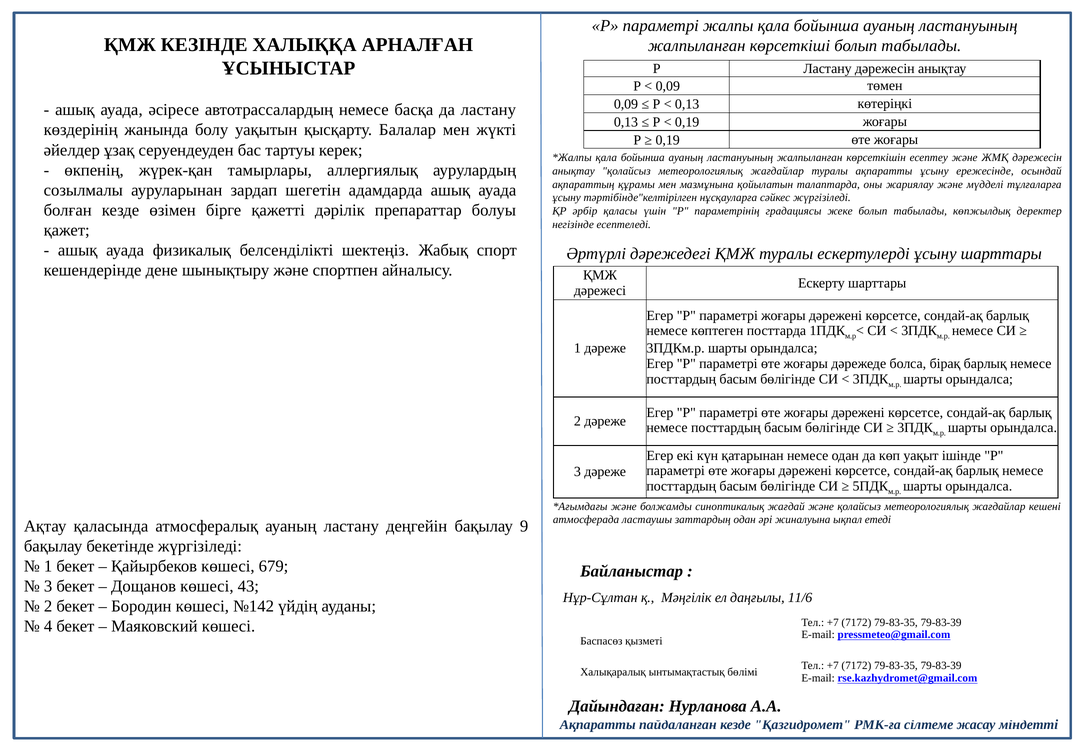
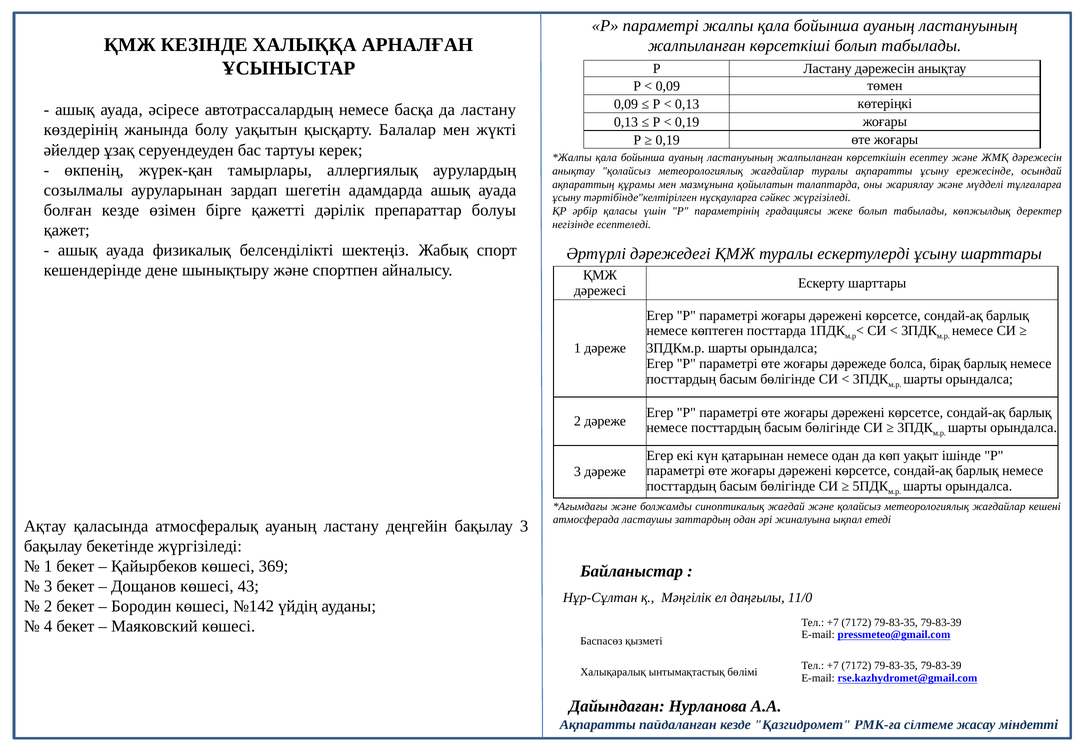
бақылау 9: 9 -> 3
679: 679 -> 369
11/6: 11/6 -> 11/0
